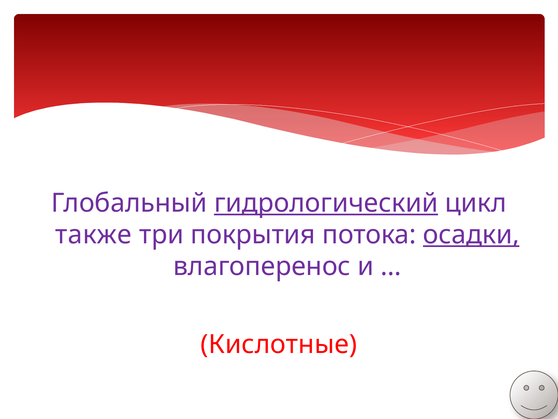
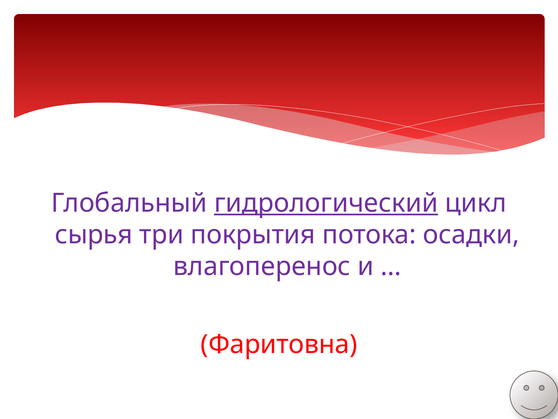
также: также -> сырья
осадки underline: present -> none
Кислотные: Кислотные -> Фаритовна
